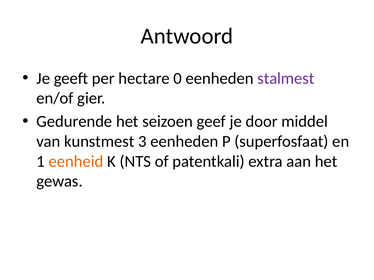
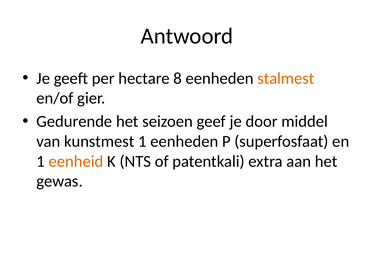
0: 0 -> 8
stalmest colour: purple -> orange
kunstmest 3: 3 -> 1
